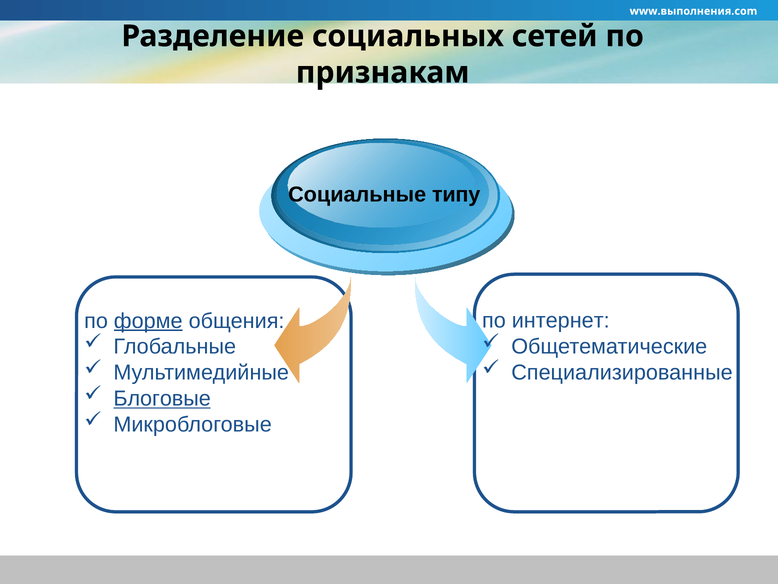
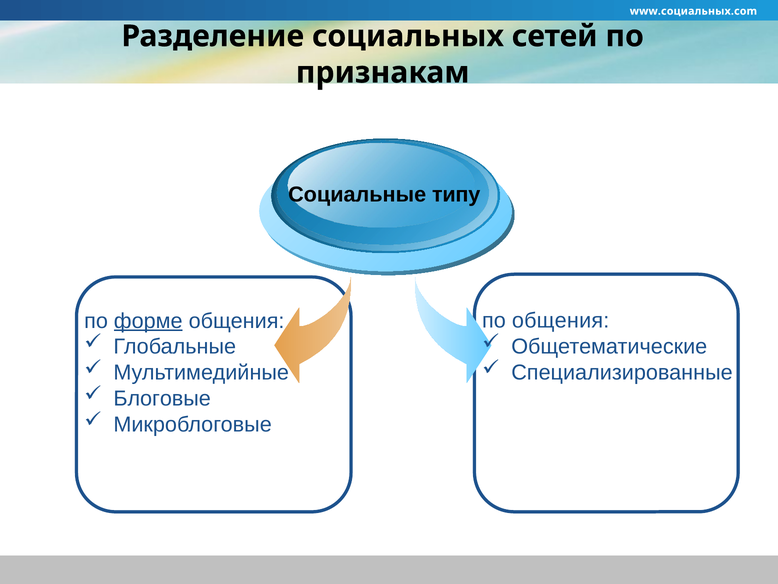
www.выполнения.com: www.выполнения.com -> www.социальных.com
по интернет: интернет -> общения
Блоговые underline: present -> none
